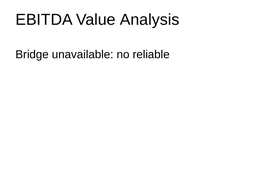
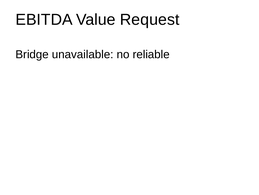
Analysis: Analysis -> Request
